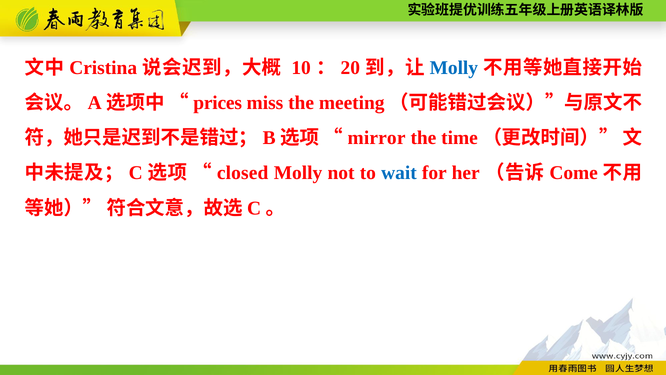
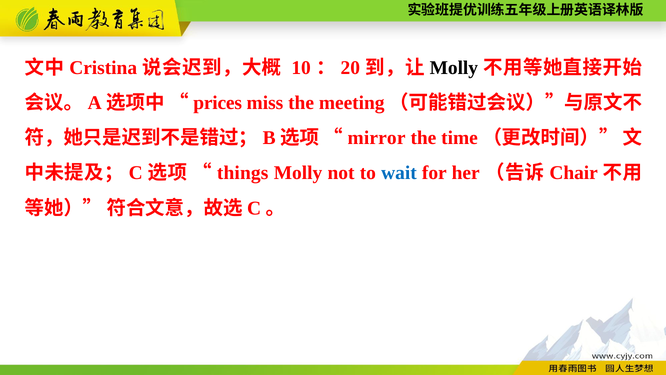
Molly at (454, 68) colour: blue -> black
closed: closed -> things
Come: Come -> Chair
